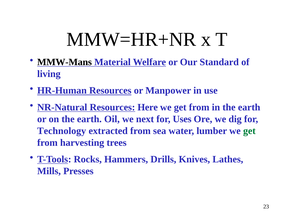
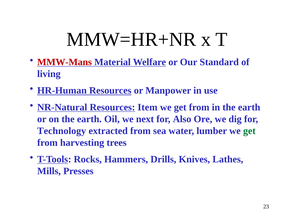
MMW-Mans colour: black -> red
Here: Here -> Item
Uses: Uses -> Also
